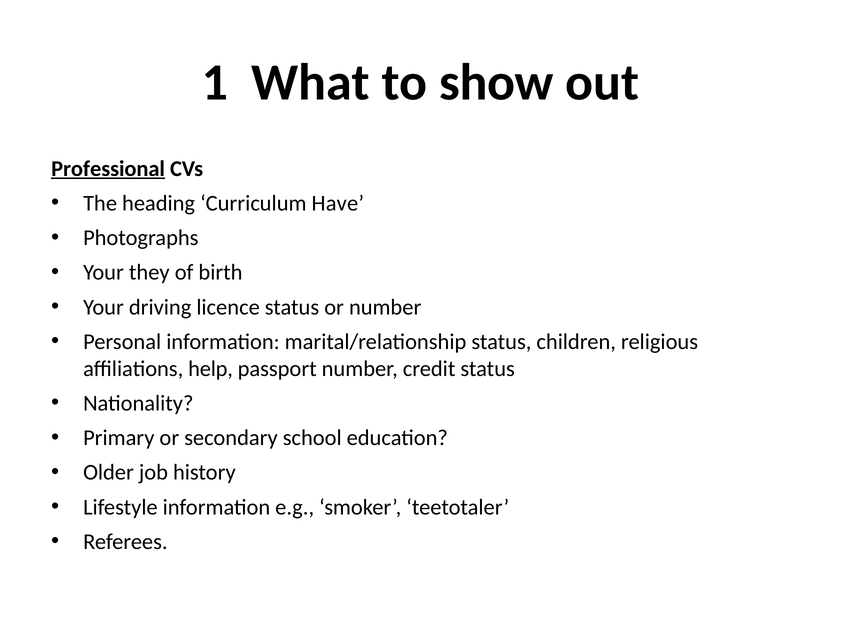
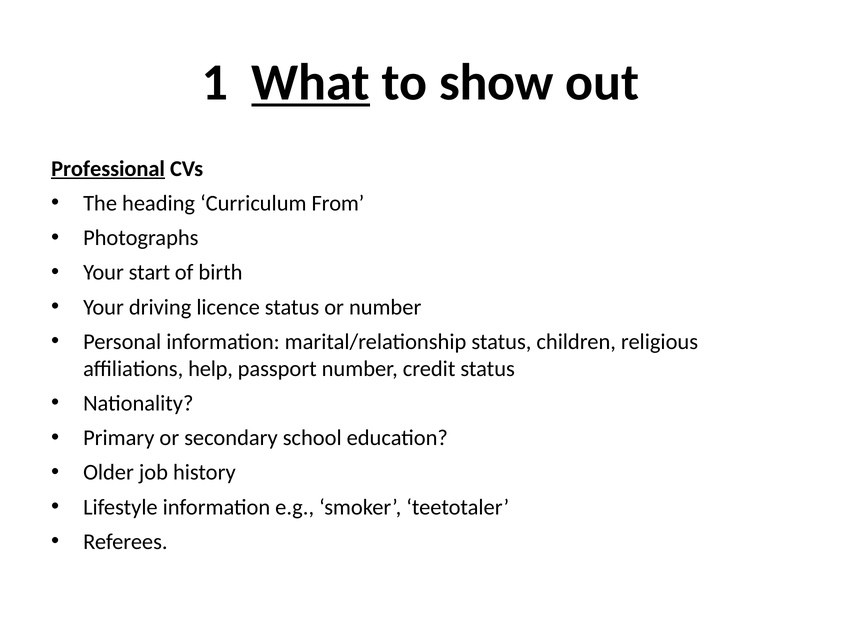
What underline: none -> present
Have: Have -> From
they: they -> start
